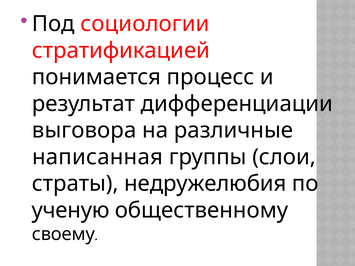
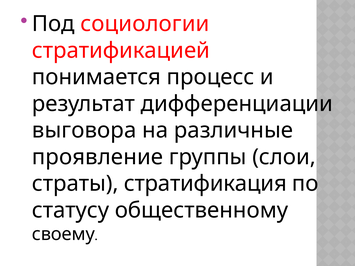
написанная: написанная -> проявление
недружелюбия: недружелюбия -> стратификация
ученую: ученую -> статусу
